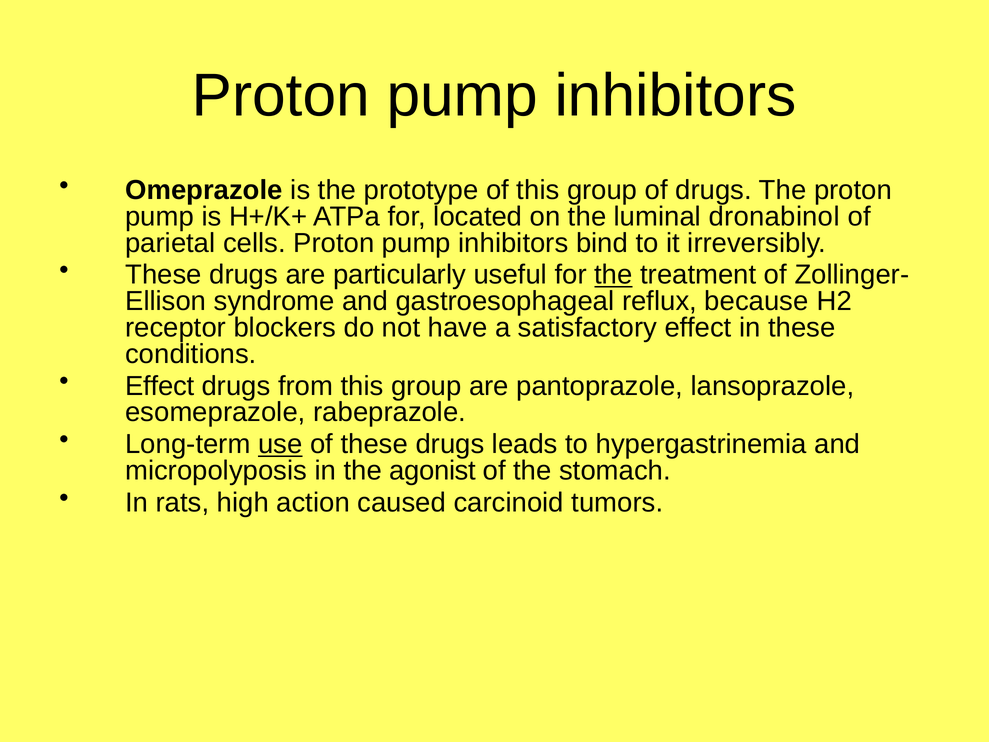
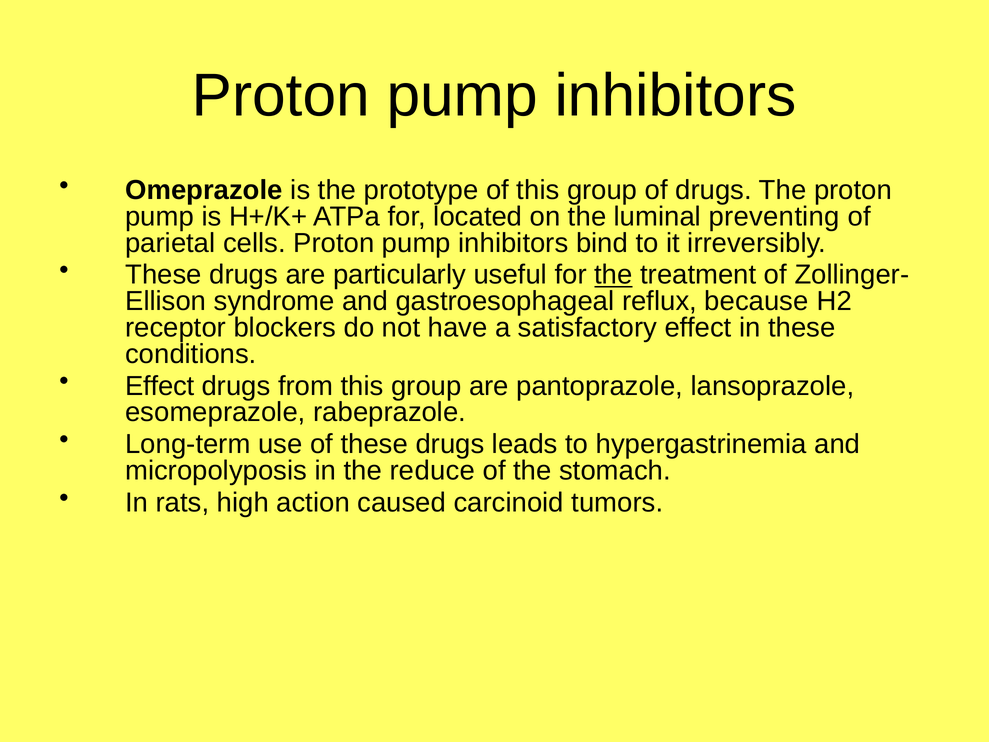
dronabinol: dronabinol -> preventing
use underline: present -> none
agonist: agonist -> reduce
